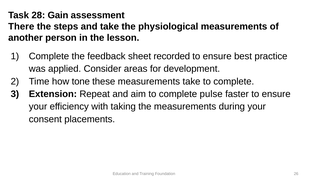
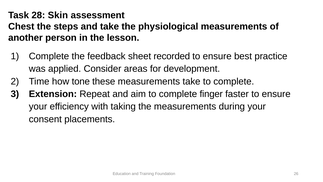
Gain: Gain -> Skin
There: There -> Chest
pulse: pulse -> finger
